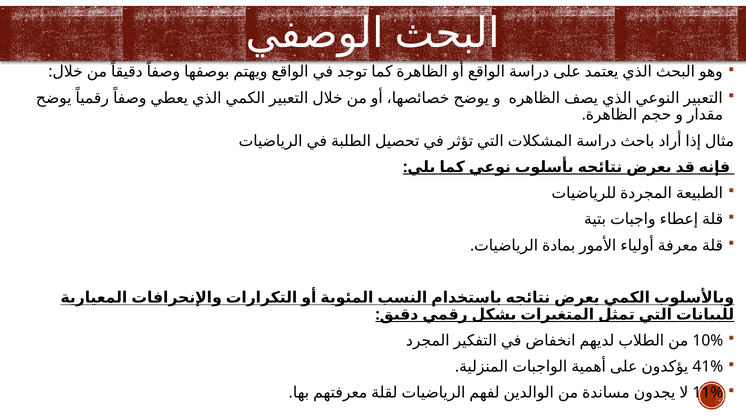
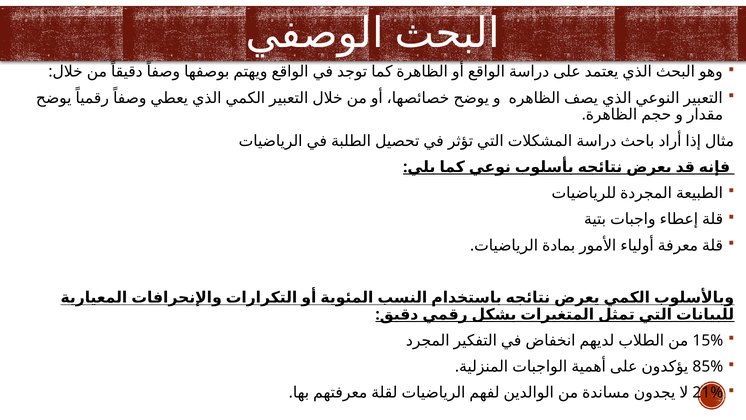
10%: 10% -> 15%
41%: 41% -> 85%
11%: 11% -> 21%
